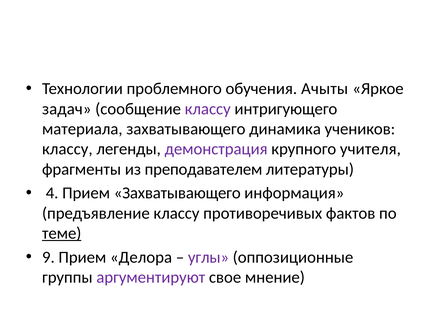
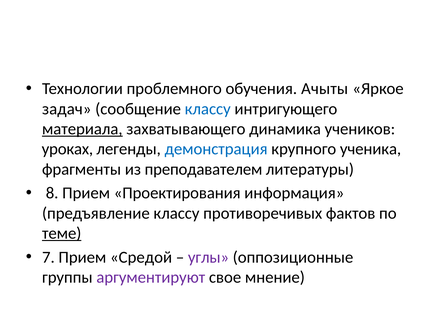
классу at (208, 109) colour: purple -> blue
материала underline: none -> present
классу at (67, 149): классу -> уроках
демонстрация colour: purple -> blue
учителя: учителя -> ученика
4: 4 -> 8
Прием Захватывающего: Захватывающего -> Проектирования
9: 9 -> 7
Делора: Делора -> Средой
